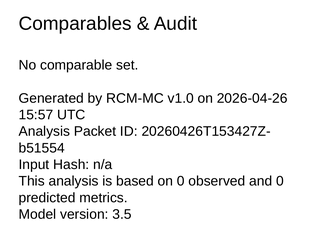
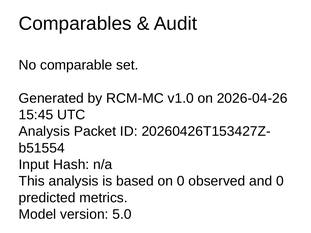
15:57: 15:57 -> 15:45
3.5: 3.5 -> 5.0
